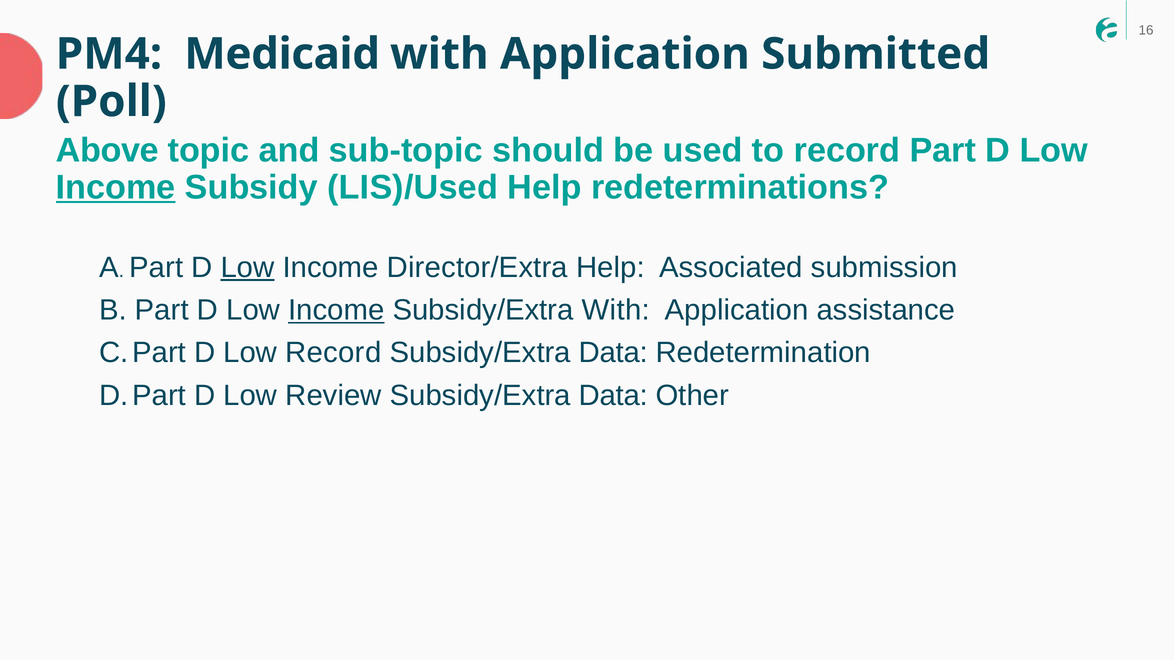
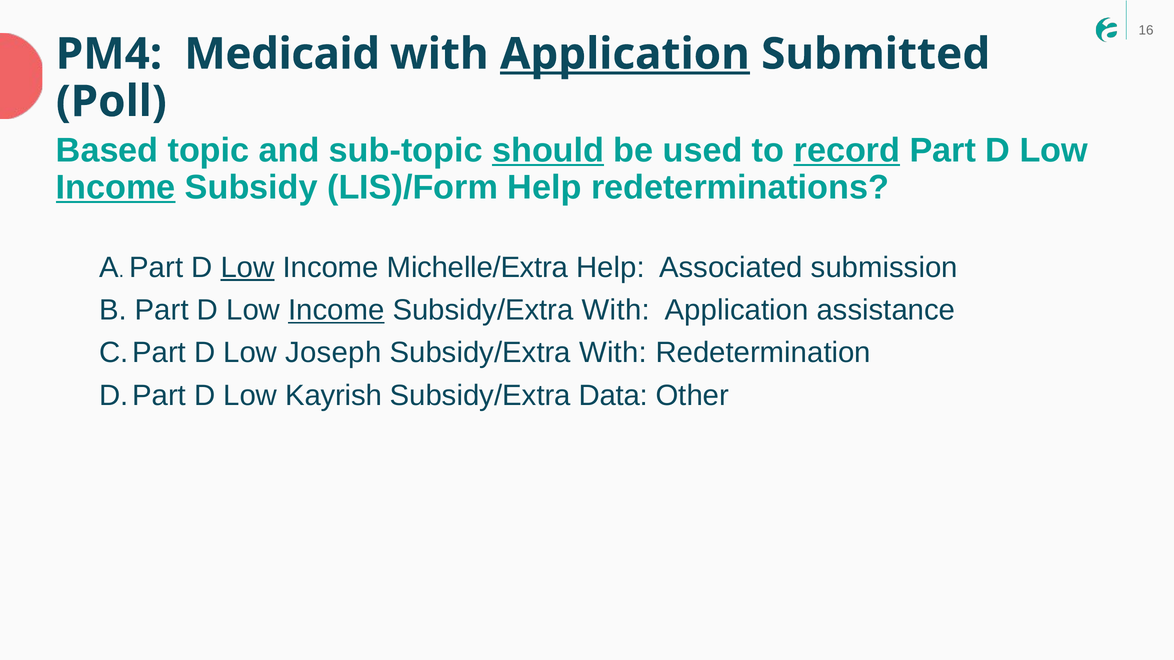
Application at (625, 54) underline: none -> present
Above: Above -> Based
should underline: none -> present
record at (847, 150) underline: none -> present
LIS)/Used: LIS)/Used -> LIS)/Form
Director/Extra: Director/Extra -> Michelle/Extra
Low Record: Record -> Joseph
Data at (613, 353): Data -> With
Review: Review -> Kayrish
